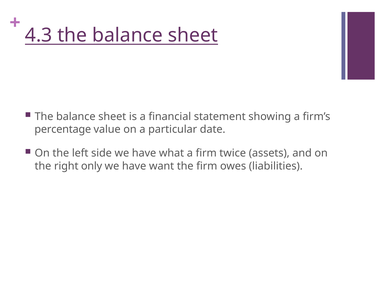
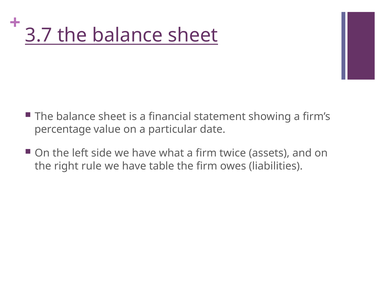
4.3: 4.3 -> 3.7
only: only -> rule
want: want -> table
